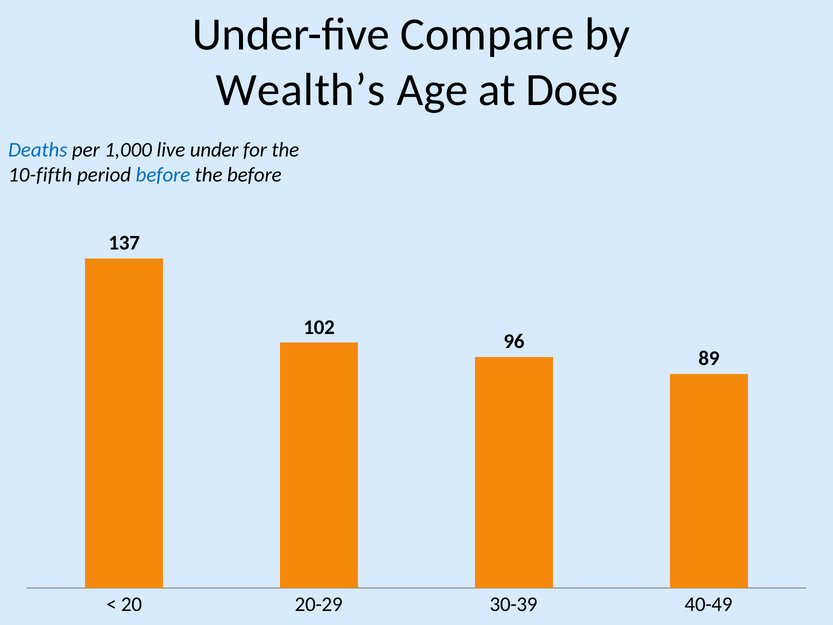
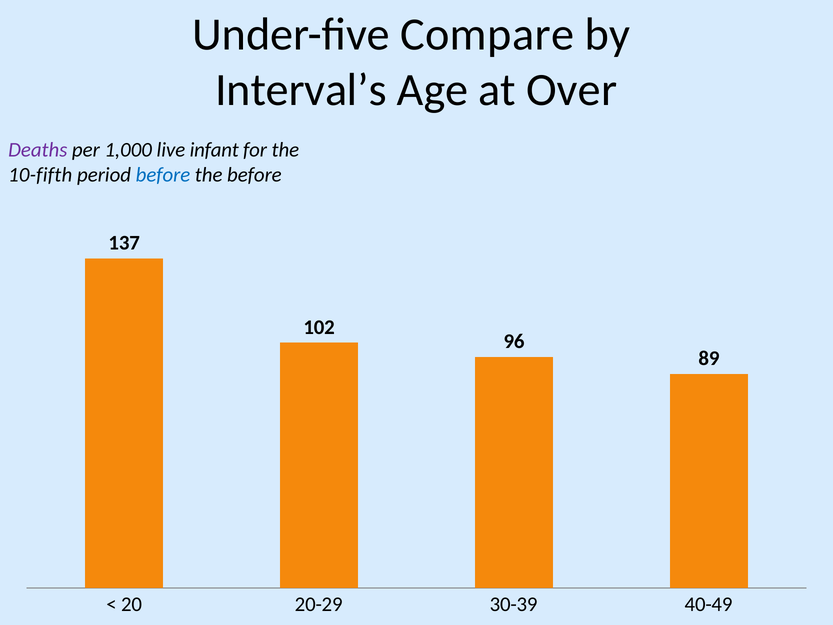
Wealth’s: Wealth’s -> Interval’s
Does: Does -> Over
Deaths colour: blue -> purple
under: under -> infant
